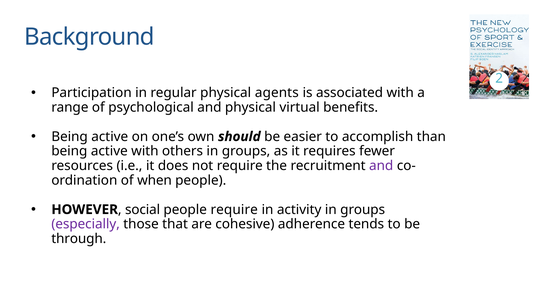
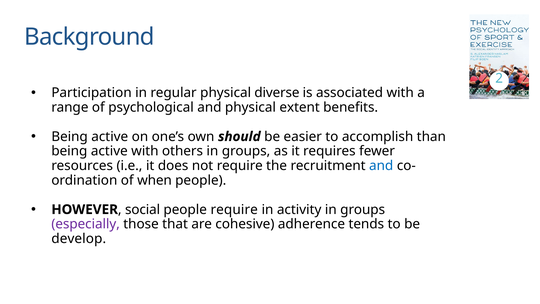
agents: agents -> diverse
virtual: virtual -> extent
and at (381, 166) colour: purple -> blue
through: through -> develop
